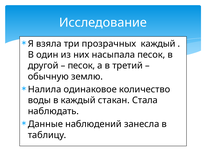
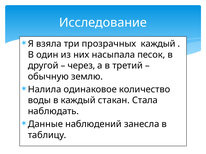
песок at (81, 66): песок -> через
